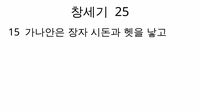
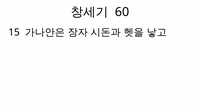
25: 25 -> 60
